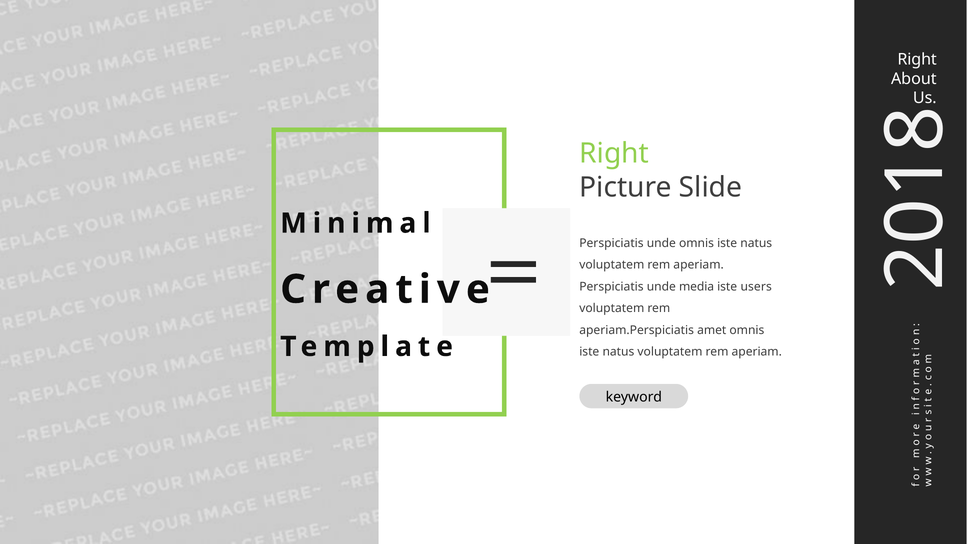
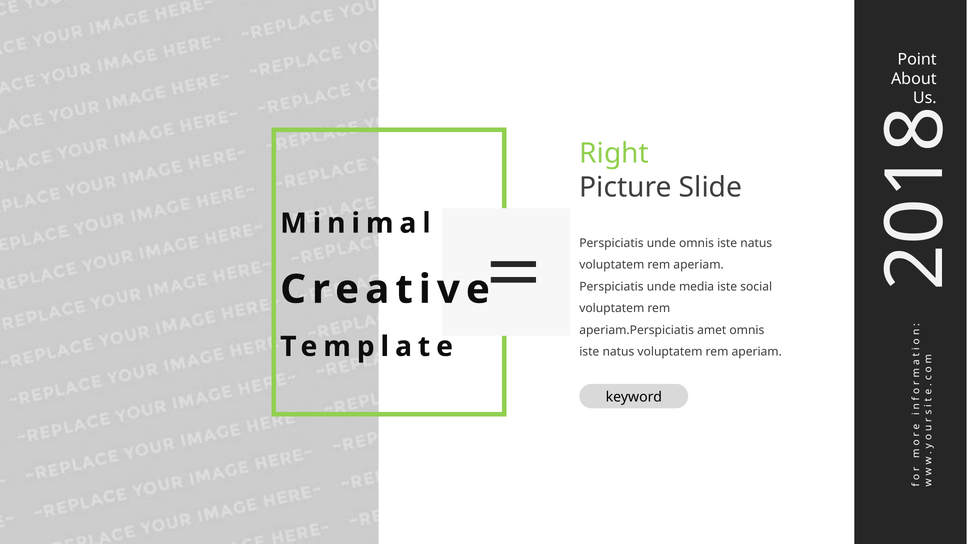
Right at (917, 59): Right -> Point
users: users -> social
